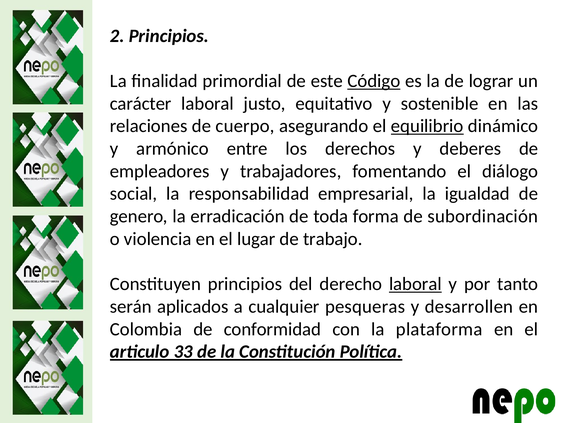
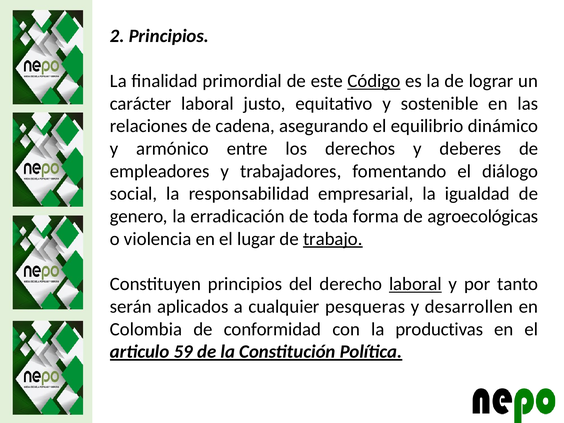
cuerpo: cuerpo -> cadena
equilibrio underline: present -> none
subordinación: subordinación -> agroecológicas
trabajo underline: none -> present
plataforma: plataforma -> productivas
33: 33 -> 59
